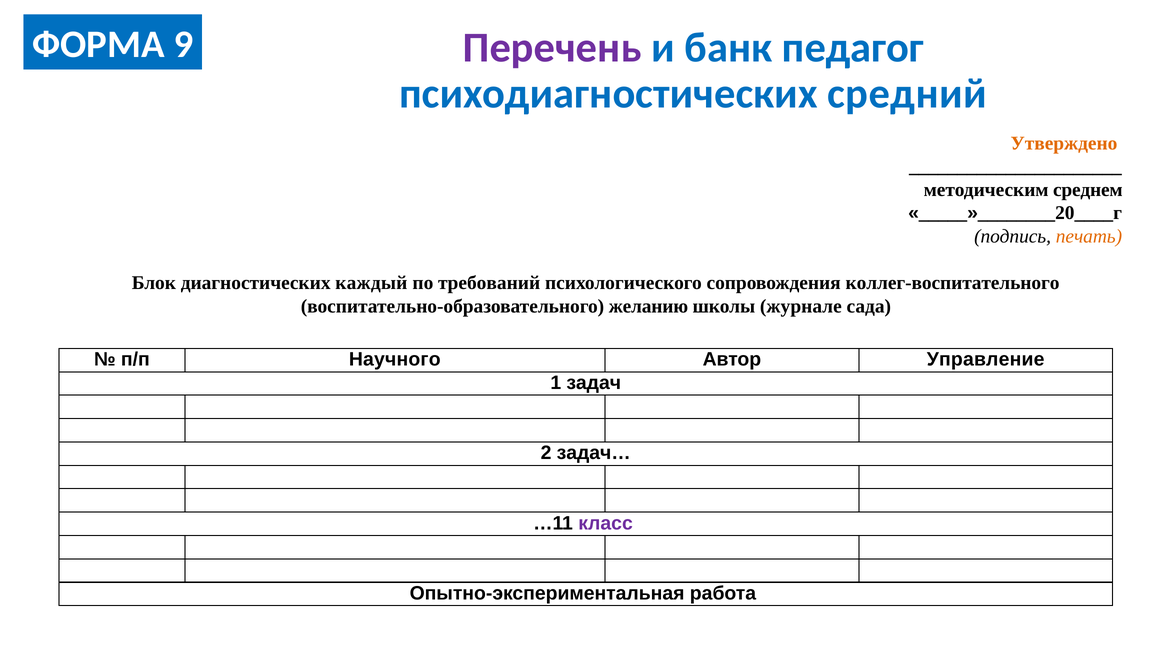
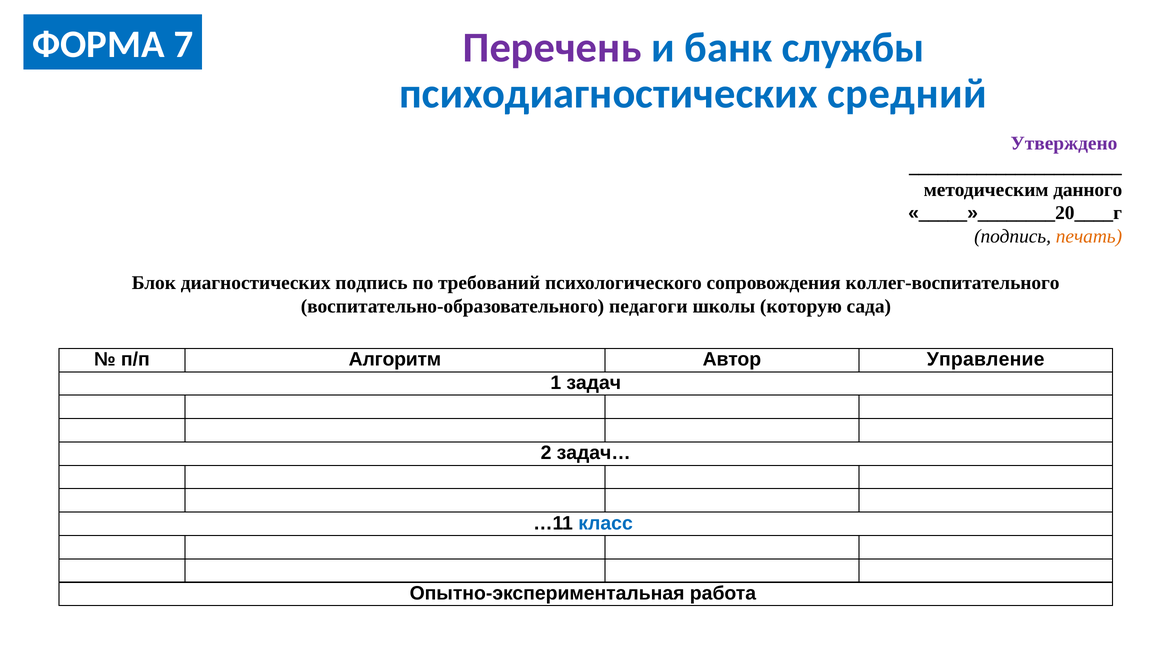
9: 9 -> 7
педагог: педагог -> службы
Утверждено colour: orange -> purple
среднем: среднем -> данного
диагностических каждый: каждый -> подпись
желанию: желанию -> педагоги
журнале: журнале -> которую
Научного: Научного -> Алгоритм
класс colour: purple -> blue
